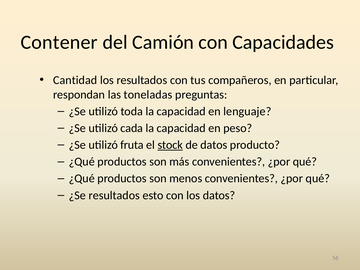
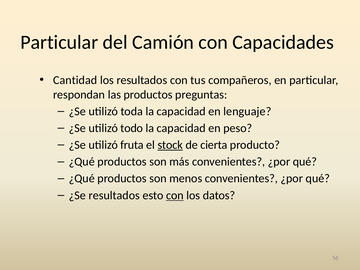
Contener at (59, 42): Contener -> Particular
las toneladas: toneladas -> productos
cada: cada -> todo
de datos: datos -> cierta
con at (175, 195) underline: none -> present
